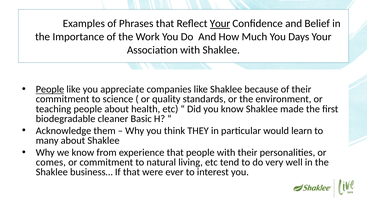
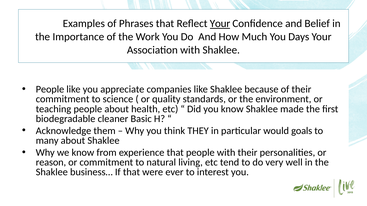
People at (50, 90) underline: present -> none
learn: learn -> goals
comes: comes -> reason
